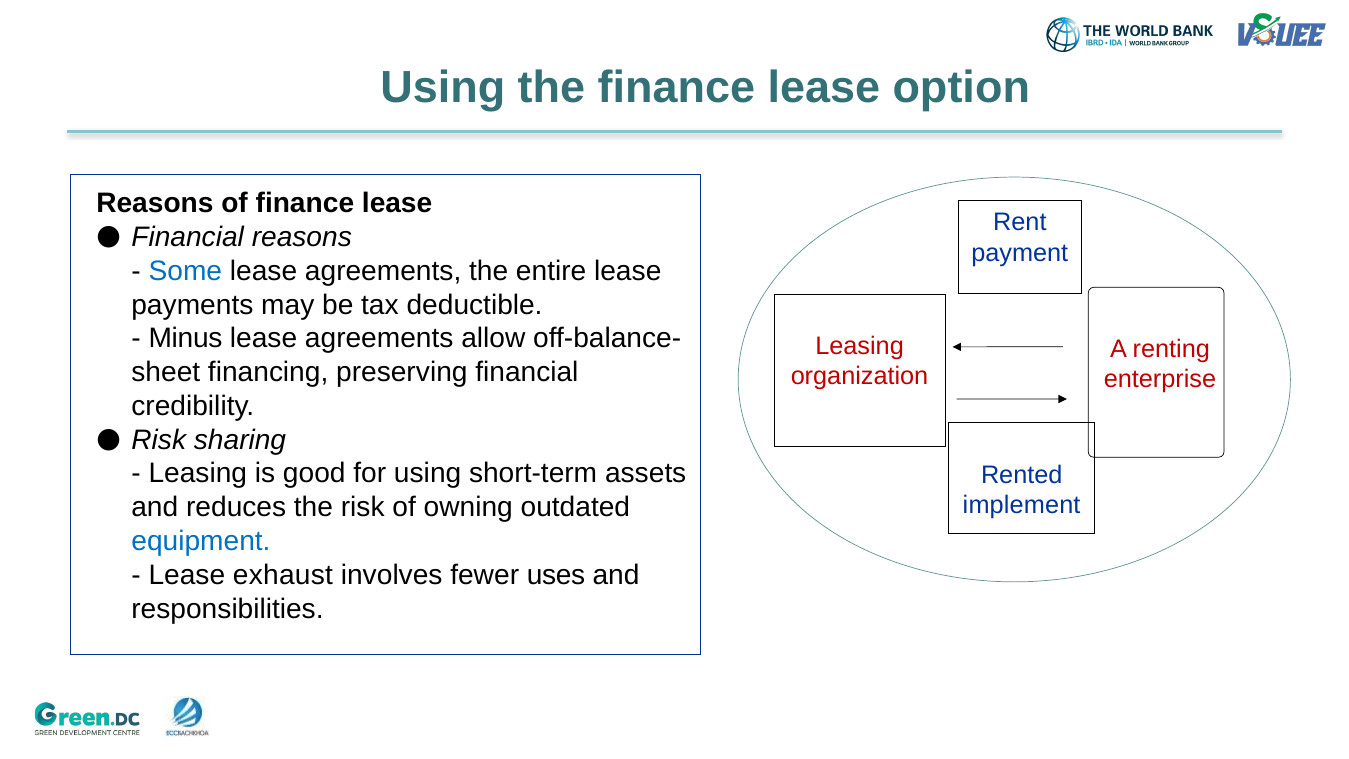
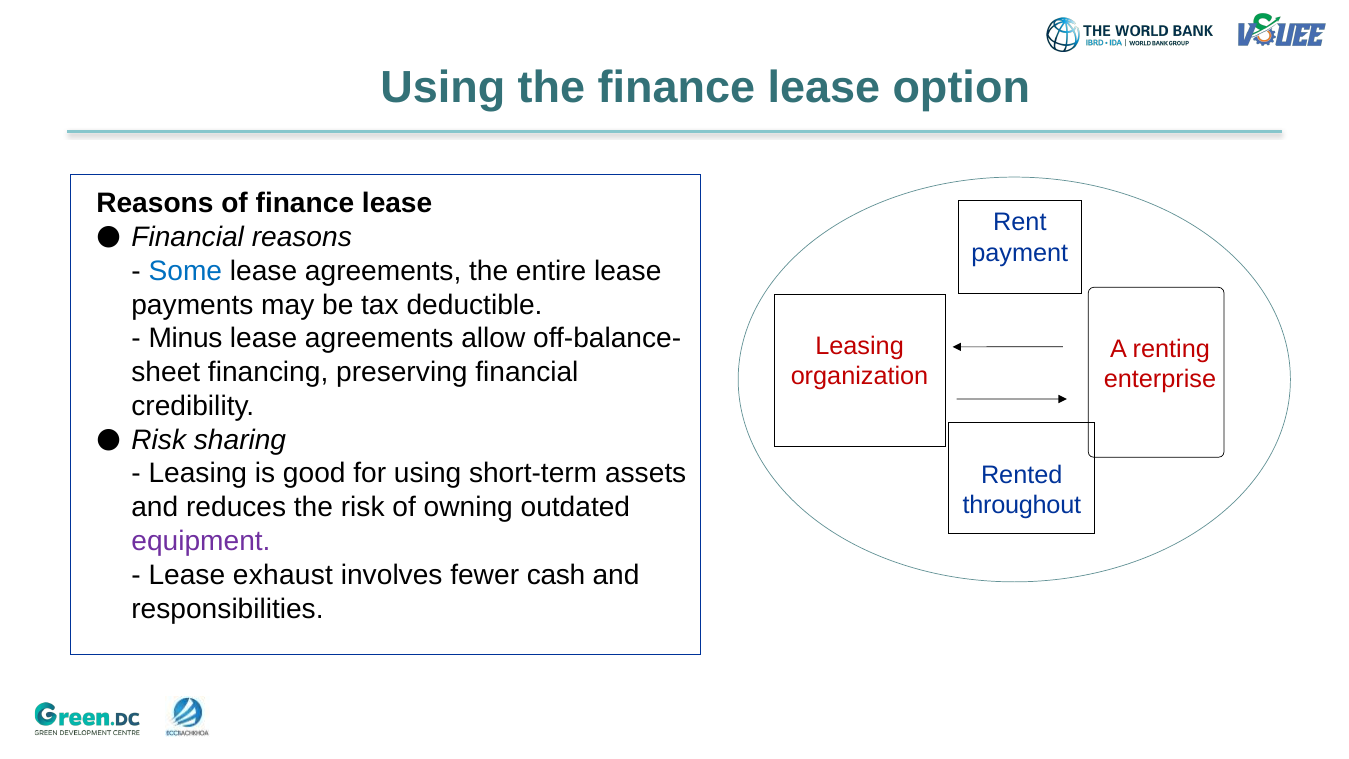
implement: implement -> throughout
equipment colour: blue -> purple
uses: uses -> cash
